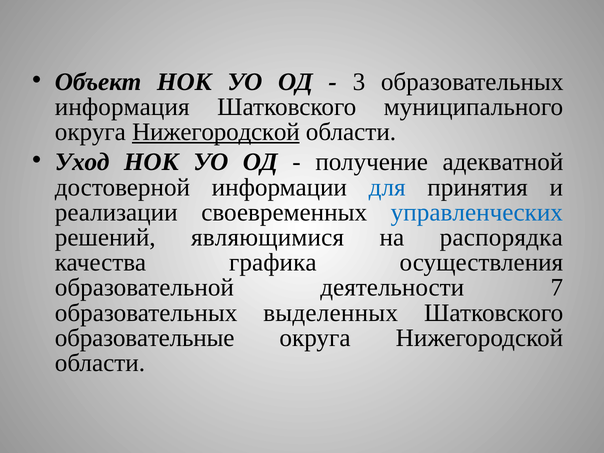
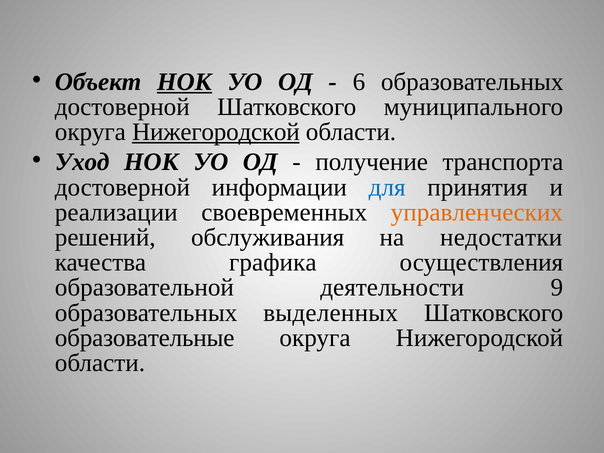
НОК at (184, 82) underline: none -> present
3: 3 -> 6
информация at (122, 107): информация -> достоверной
адекватной: адекватной -> транспорта
управленческих colour: blue -> orange
являющимися: являющимися -> обслуживания
распорядка: распорядка -> недостатки
7: 7 -> 9
